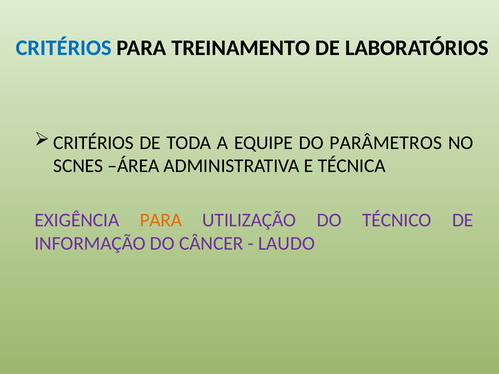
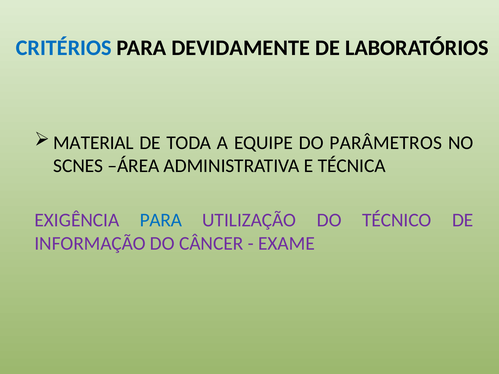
TREINAMENTO: TREINAMENTO -> DEVIDAMENTE
CRITÉRIOS at (93, 143): CRITÉRIOS -> MATERIAL
PARA at (161, 220) colour: orange -> blue
LAUDO: LAUDO -> EXAME
